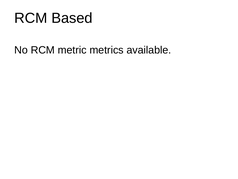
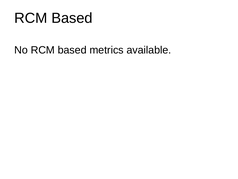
No RCM metric: metric -> based
